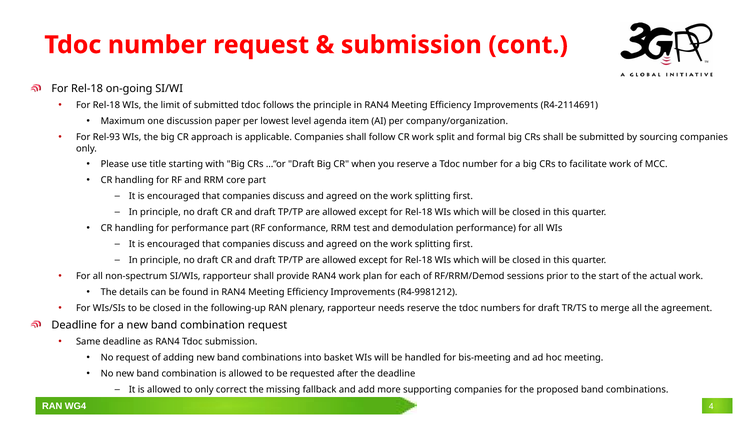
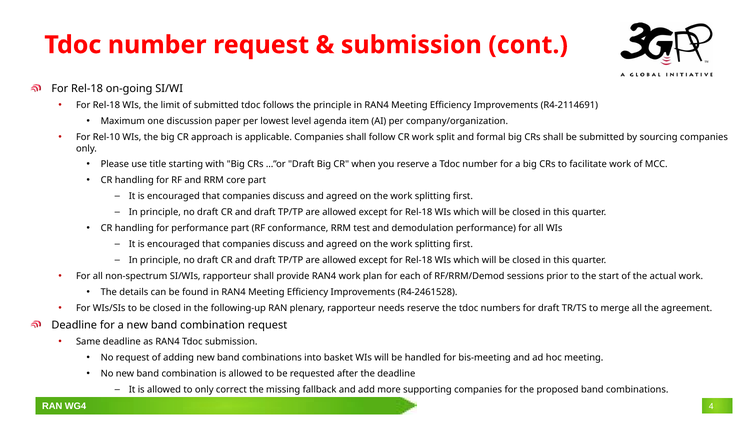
Rel-93: Rel-93 -> Rel-10
R4-9981212: R4-9981212 -> R4-2461528
